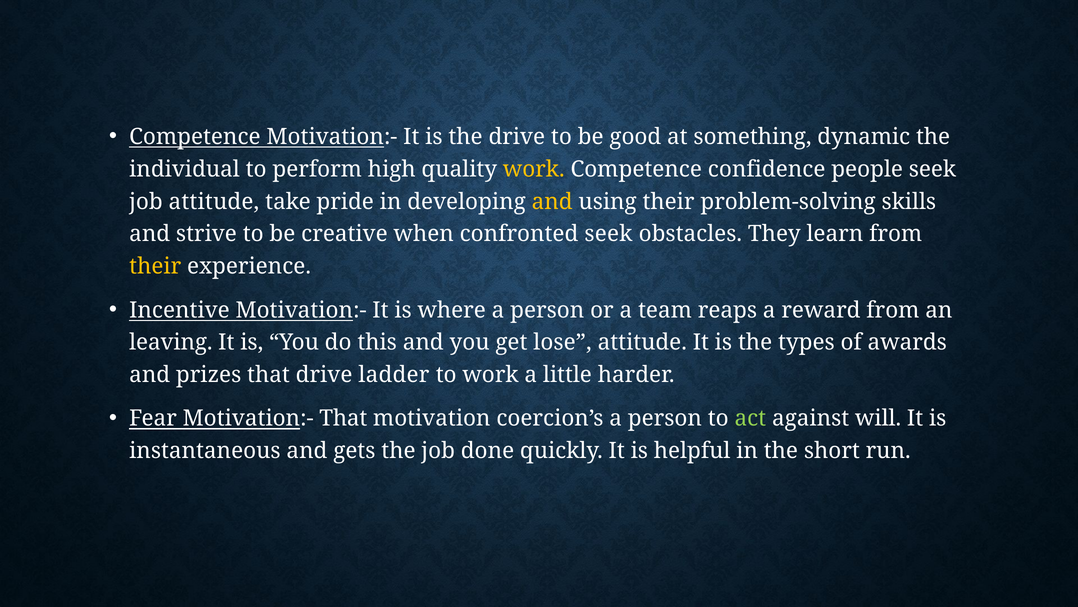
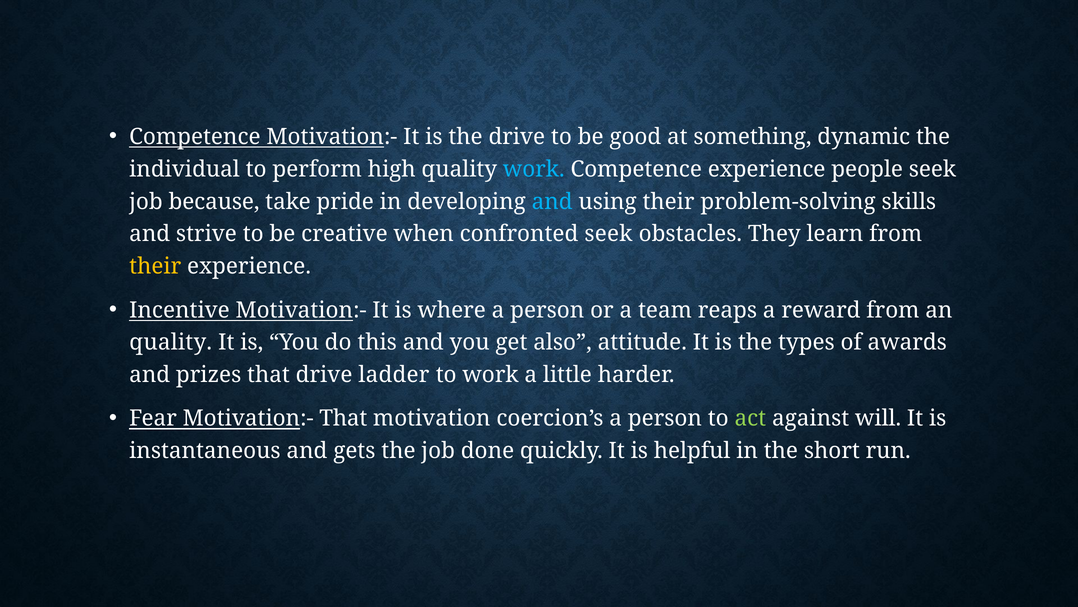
work at (534, 169) colour: yellow -> light blue
Competence confidence: confidence -> experience
job attitude: attitude -> because
and at (552, 201) colour: yellow -> light blue
leaving at (171, 342): leaving -> quality
lose: lose -> also
